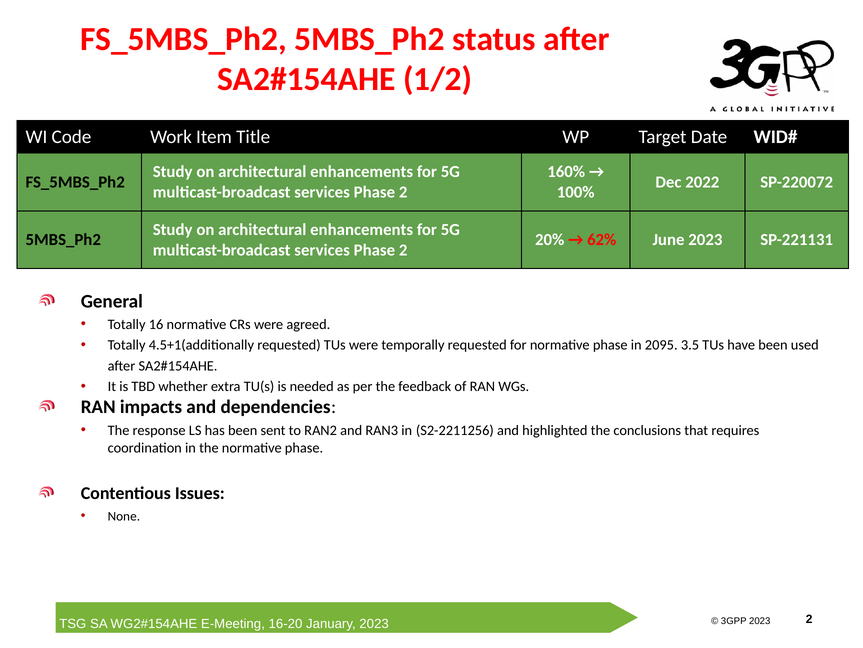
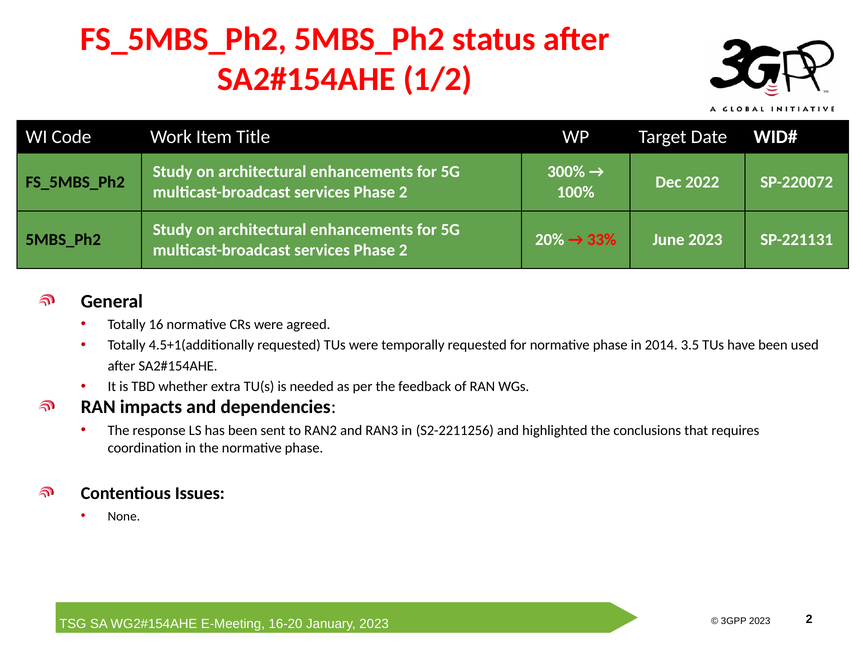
160%: 160% -> 300%
62%: 62% -> 33%
2095: 2095 -> 2014
